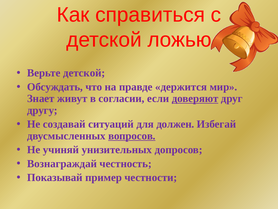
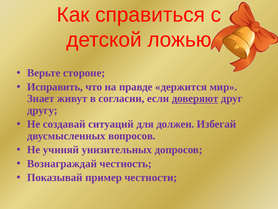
Верьте детской: детской -> стороне
Обсуждать: Обсуждать -> Исправить
вопросов underline: present -> none
